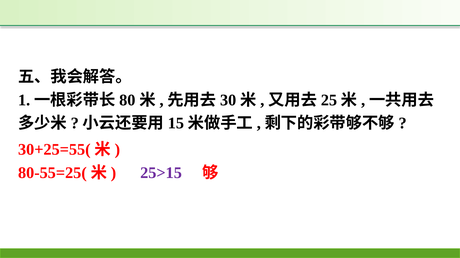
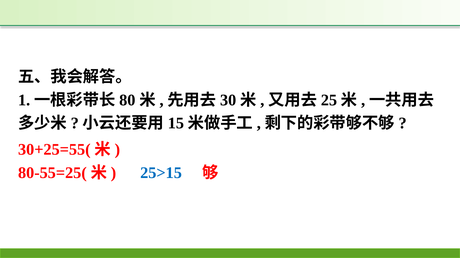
25>15 colour: purple -> blue
